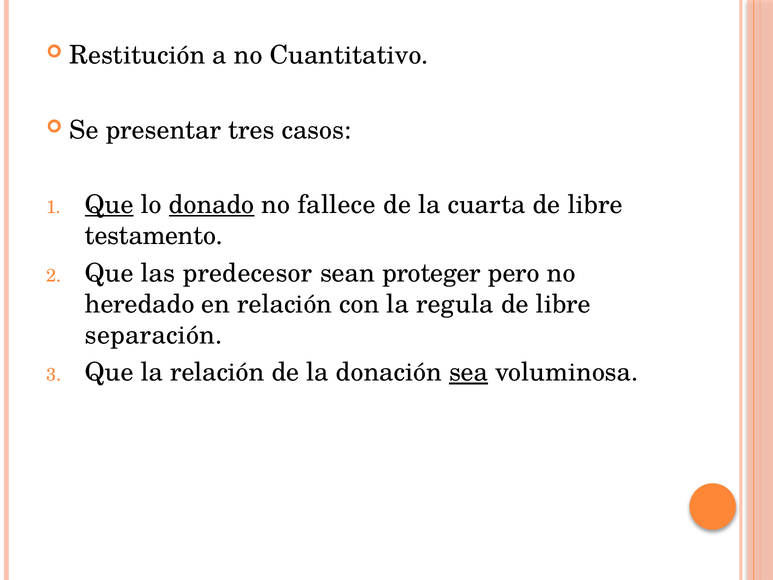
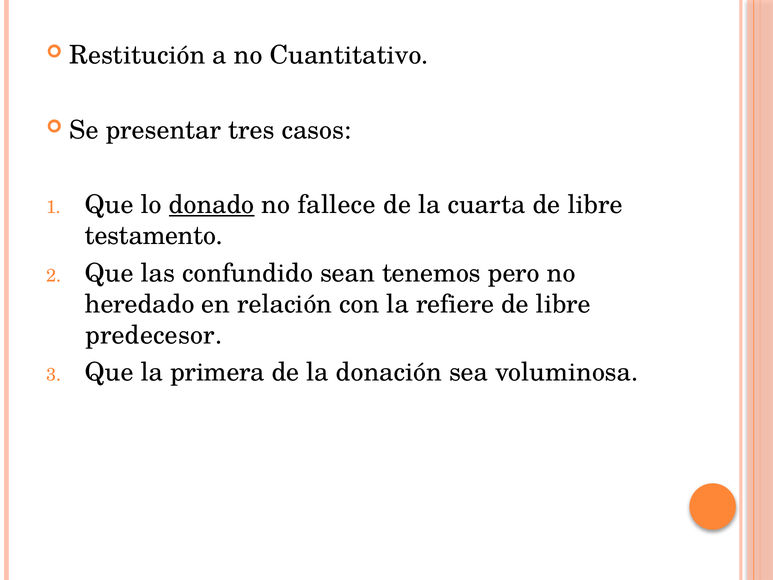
Que at (109, 205) underline: present -> none
predecesor: predecesor -> confundido
proteger: proteger -> tenemos
regula: regula -> refiere
separación: separación -> predecesor
la relación: relación -> primera
sea underline: present -> none
